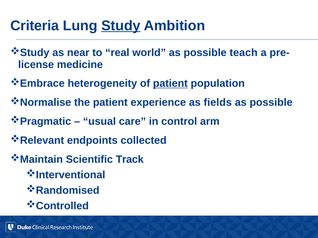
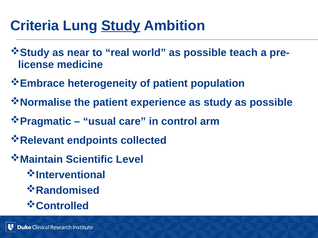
patient at (170, 84) underline: present -> none
as fields: fields -> study
Track: Track -> Level
